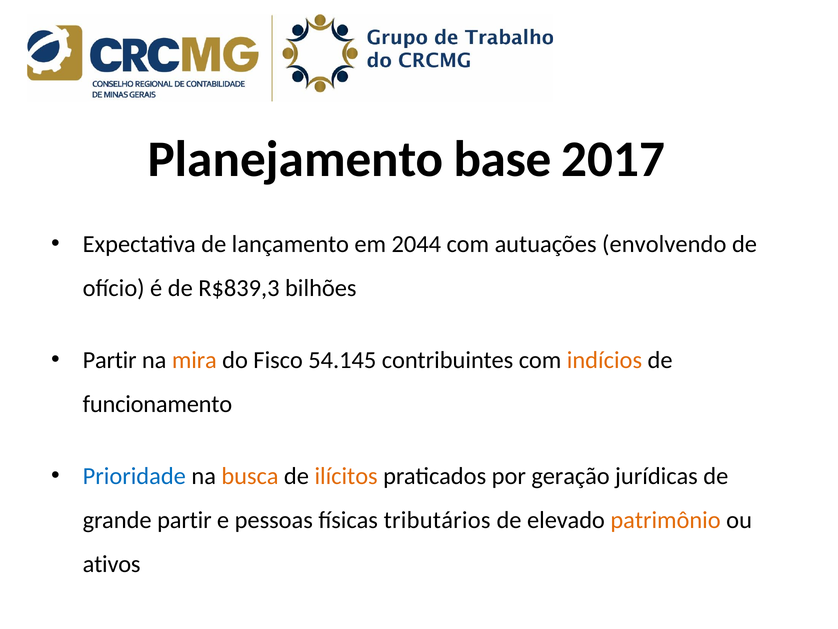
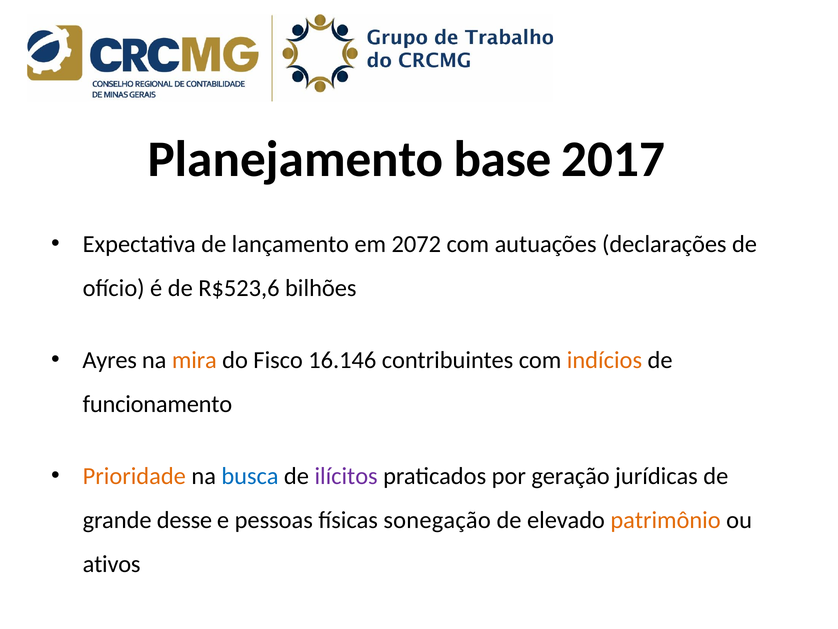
2044: 2044 -> 2072
envolvendo: envolvendo -> declarações
R$839,3: R$839,3 -> R$523,6
Partir at (110, 360): Partir -> Ayres
54.145: 54.145 -> 16.146
Prioridade colour: blue -> orange
busca colour: orange -> blue
ilícitos colour: orange -> purple
grande partir: partir -> desse
tributários: tributários -> sonegação
